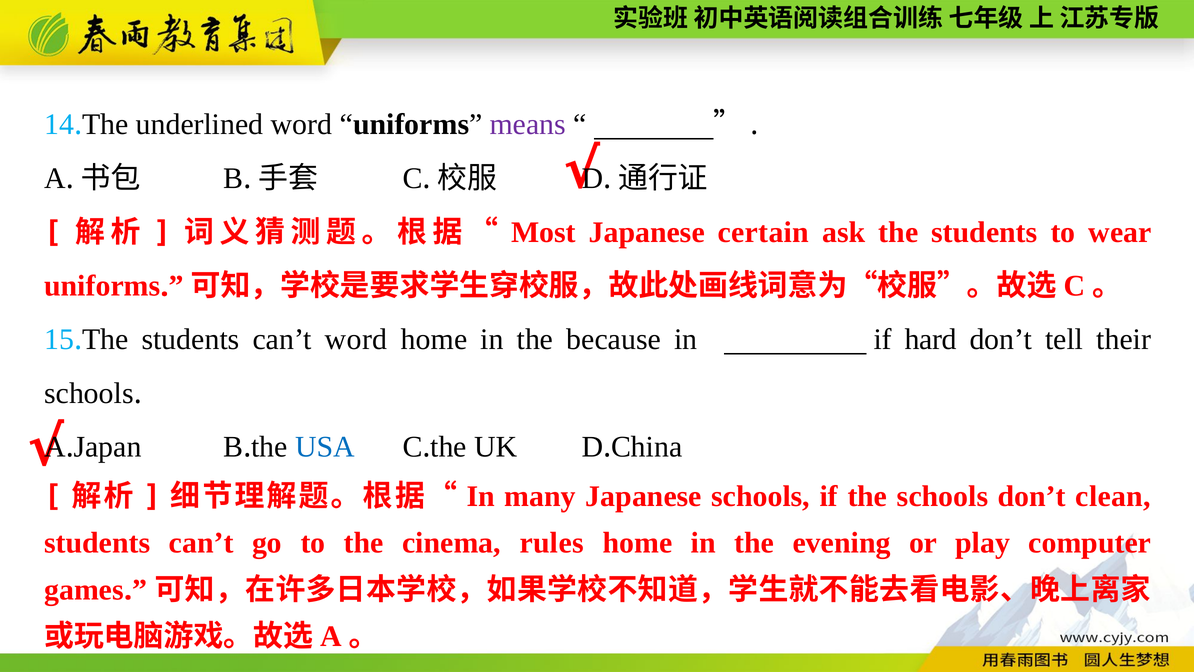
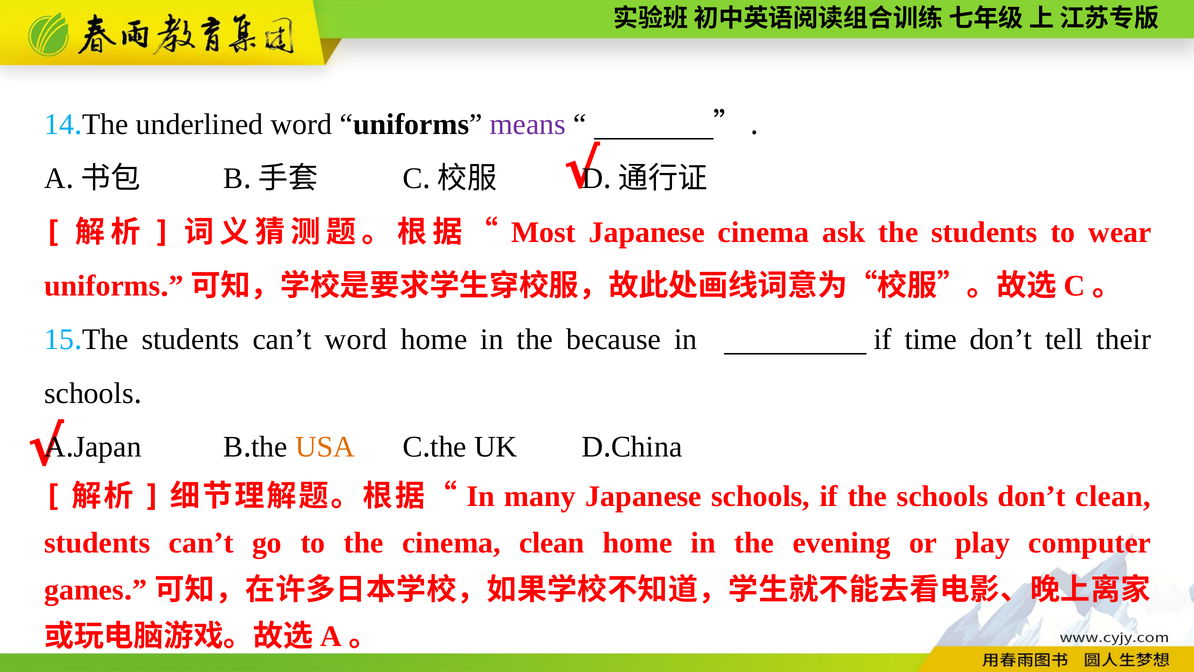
Japanese certain: certain -> cinema
hard: hard -> time
USA colour: blue -> orange
cinema rules: rules -> clean
